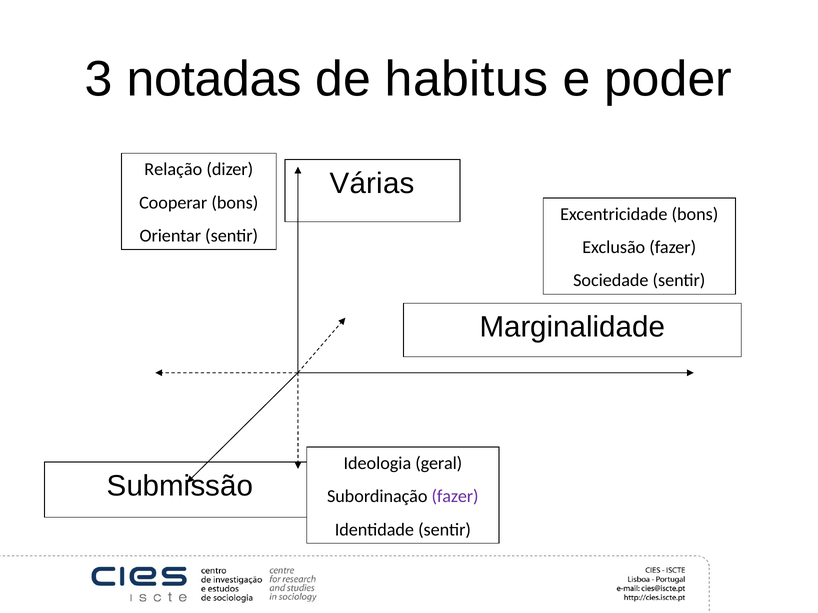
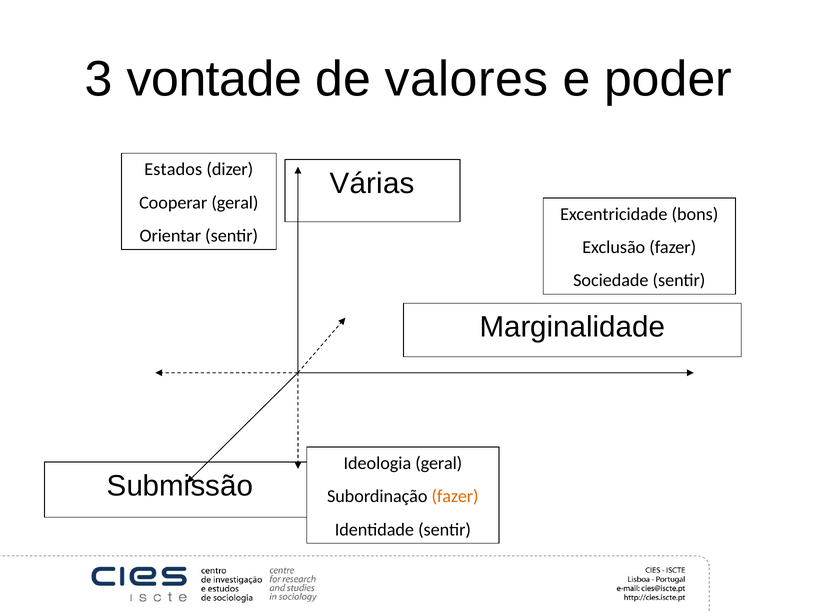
notadas: notadas -> vontade
habitus: habitus -> valores
Relação: Relação -> Estados
Cooperar bons: bons -> geral
fazer at (455, 497) colour: purple -> orange
